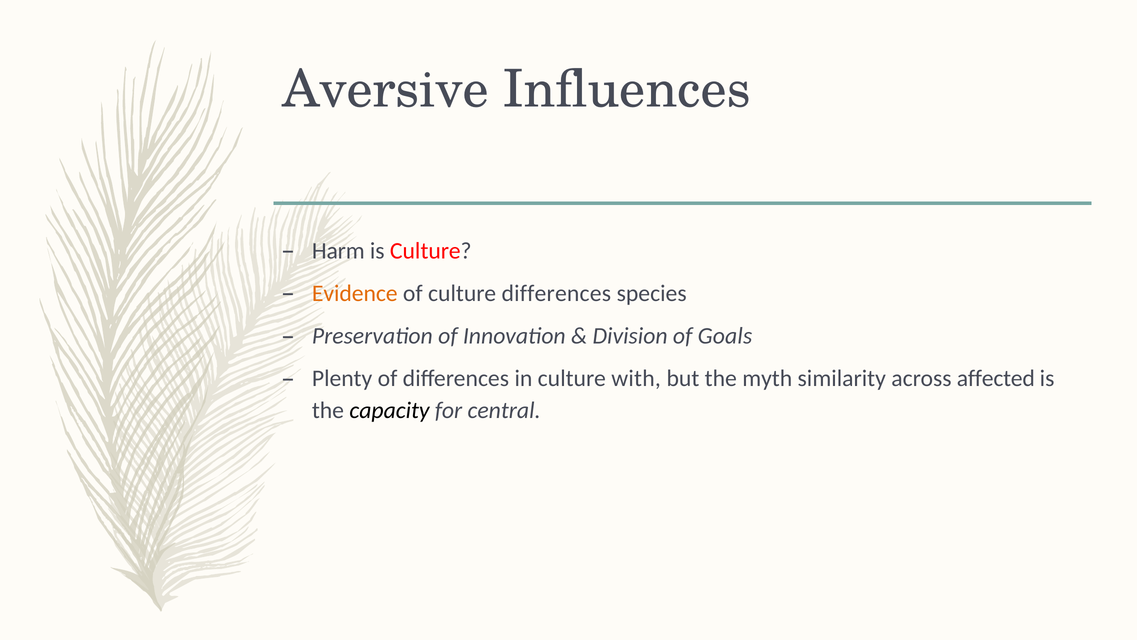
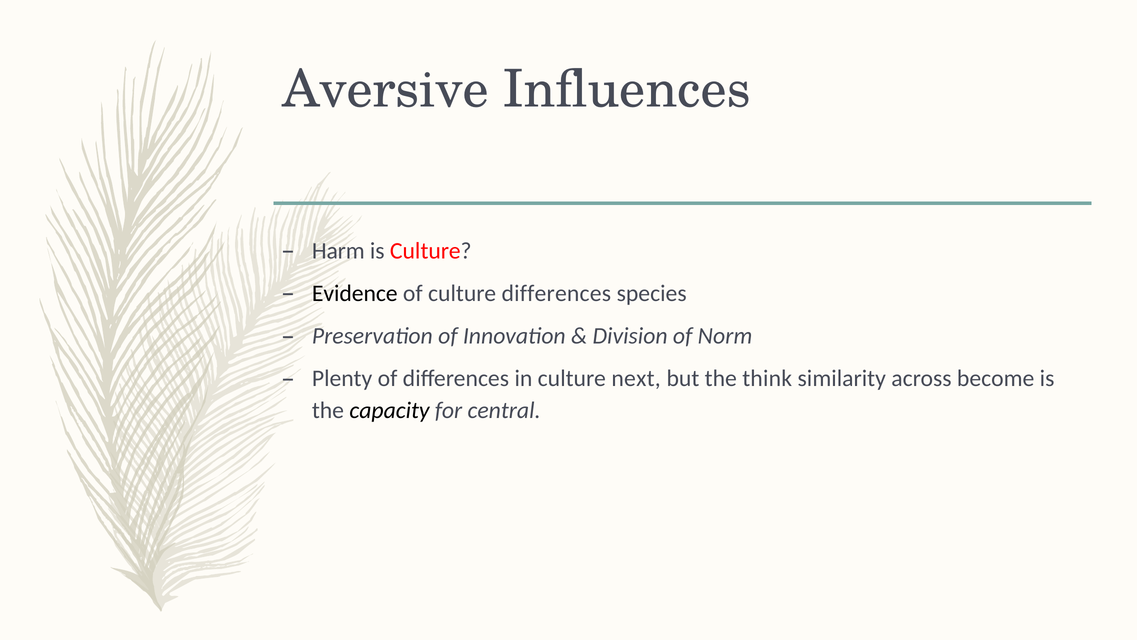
Evidence colour: orange -> black
Goals: Goals -> Norm
with: with -> next
myth: myth -> think
affected: affected -> become
